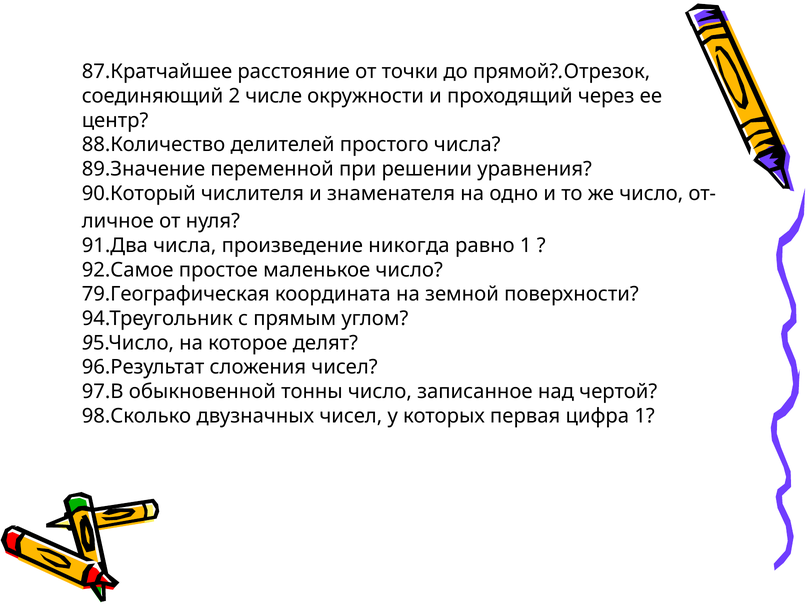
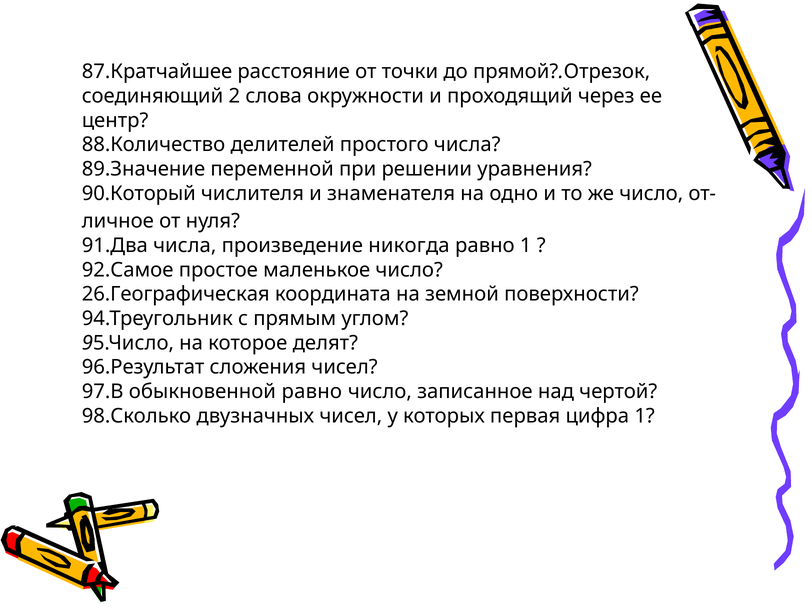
числе: числе -> слова
79.Географическая: 79.Географическая -> 26.Географическая
обыкновенной тонны: тонны -> равно
